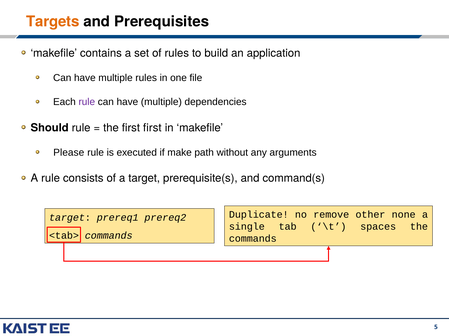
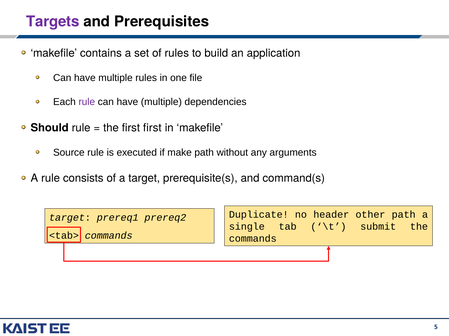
Targets colour: orange -> purple
Please: Please -> Source
remove: remove -> header
other none: none -> path
spaces: spaces -> submit
